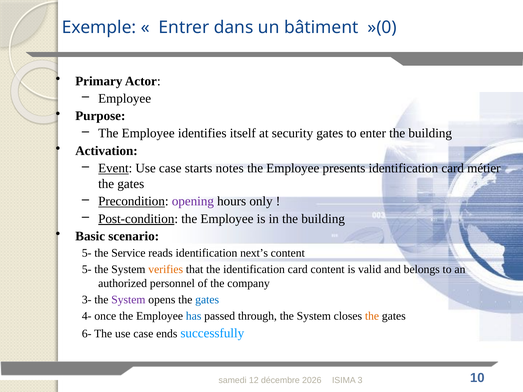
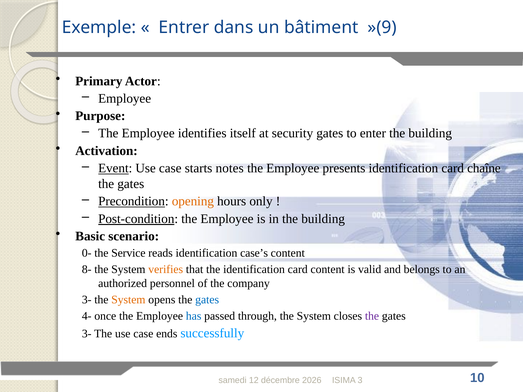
»(0: »(0 -> »(9
métier: métier -> chaîne
opening colour: purple -> orange
5- at (87, 253): 5- -> 0-
next’s: next’s -> case’s
5- at (87, 270): 5- -> 8-
System at (128, 300) colour: purple -> orange
the at (372, 316) colour: orange -> purple
6- at (87, 334): 6- -> 3-
